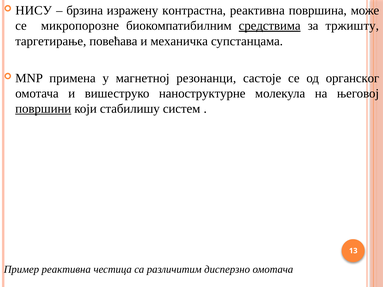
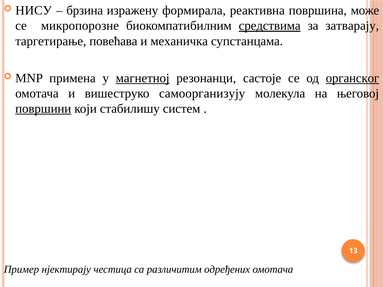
контрастна: контрастна -> формирала
тржишту: тржишту -> затварају
магнетној underline: none -> present
органског underline: none -> present
наноструктурне: наноструктурне -> самоорганизују
Пример реактивна: реактивна -> нјектирају
дисперзно: дисперзно -> одређених
